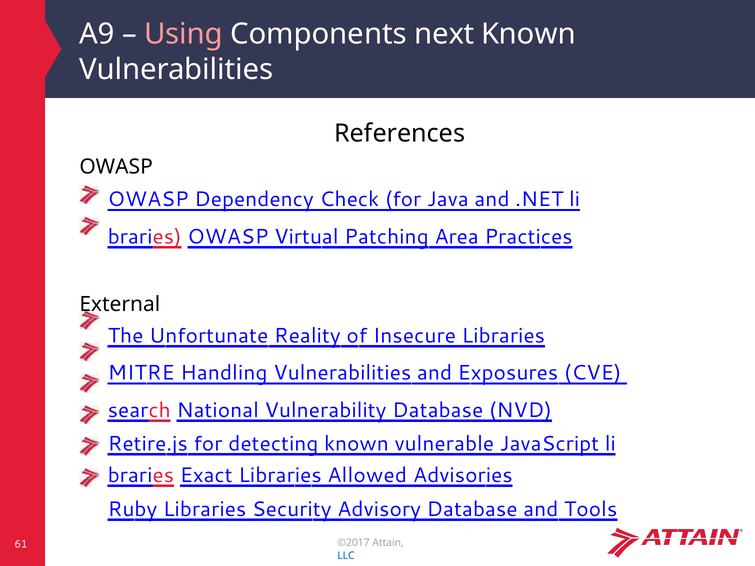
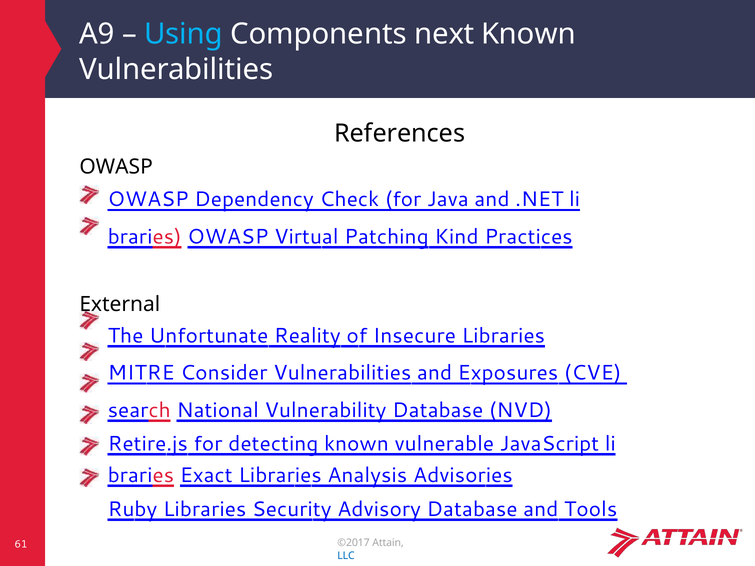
Using colour: pink -> light blue
Area: Area -> Kind
Handling: Handling -> Consider
Allowed: Allowed -> Analysis
